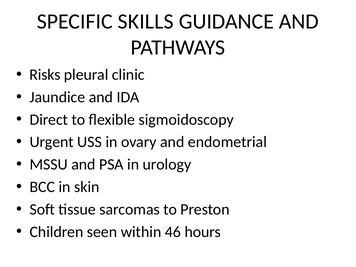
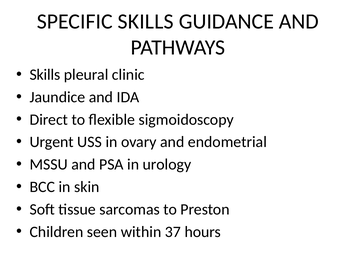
Risks at (45, 75): Risks -> Skills
46: 46 -> 37
